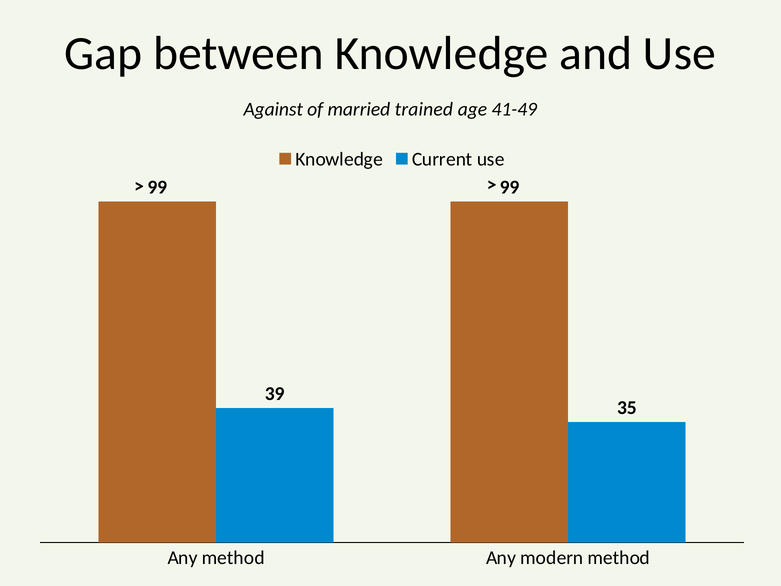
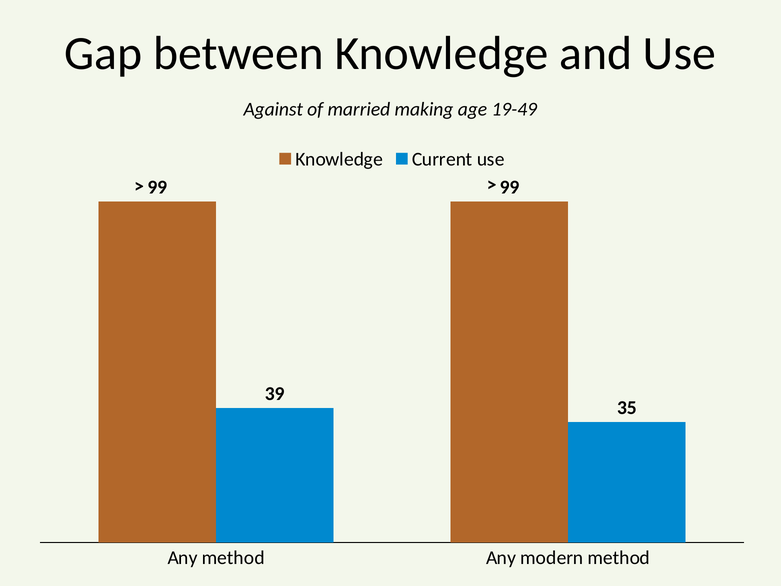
trained: trained -> making
41-49: 41-49 -> 19-49
